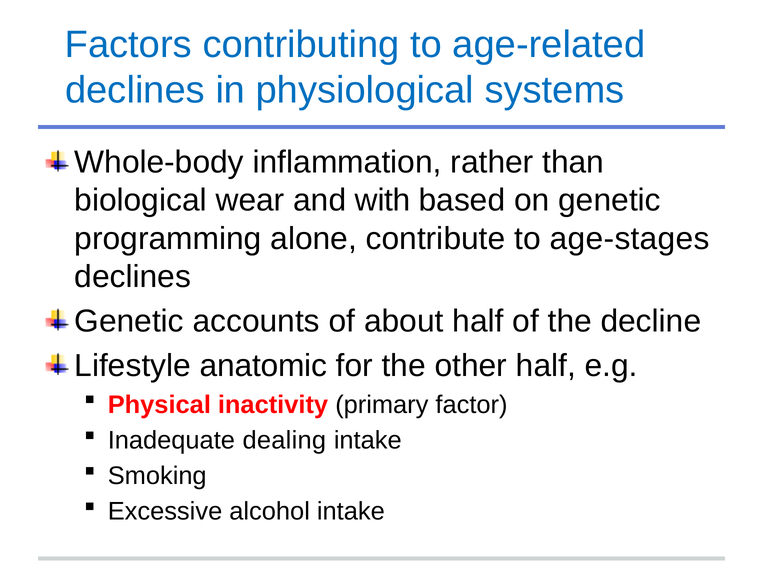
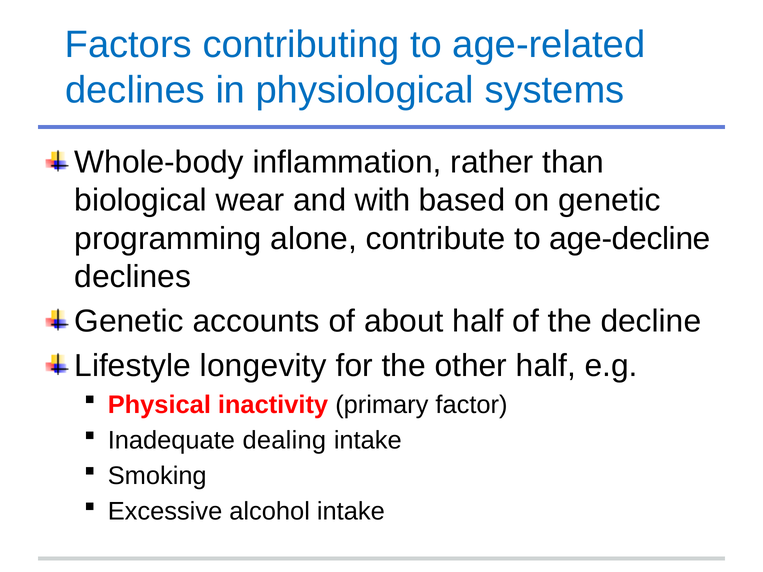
age-stages: age-stages -> age-decline
anatomic: anatomic -> longevity
